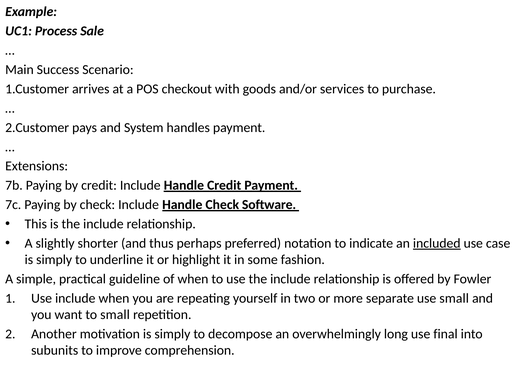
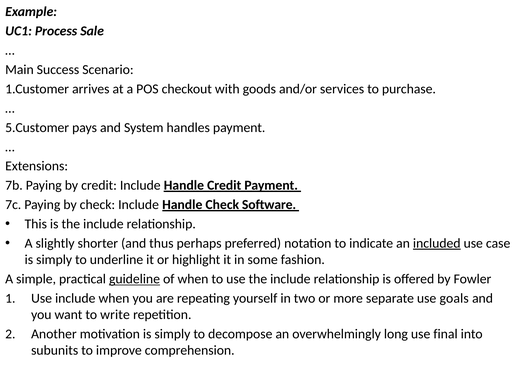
2.Customer: 2.Customer -> 5.Customer
guideline underline: none -> present
use small: small -> goals
to small: small -> write
